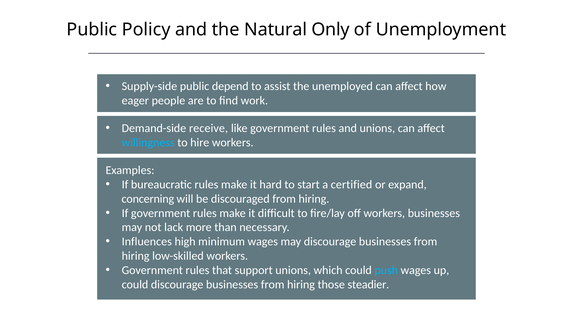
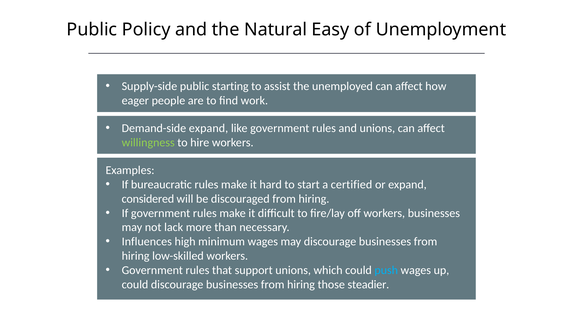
Only: Only -> Easy
depend: depend -> starting
Demand-side receive: receive -> expand
willingness colour: light blue -> light green
concerning: concerning -> considered
